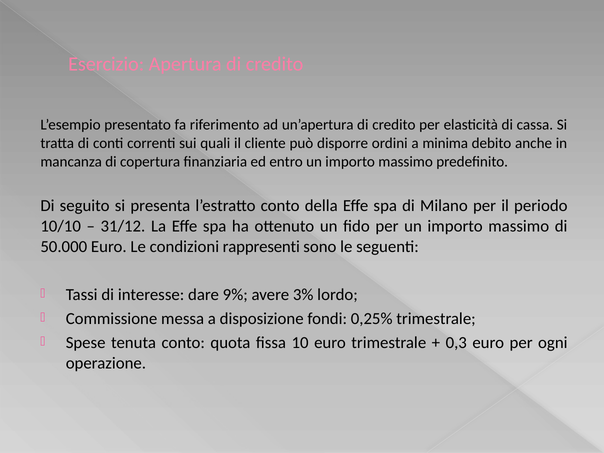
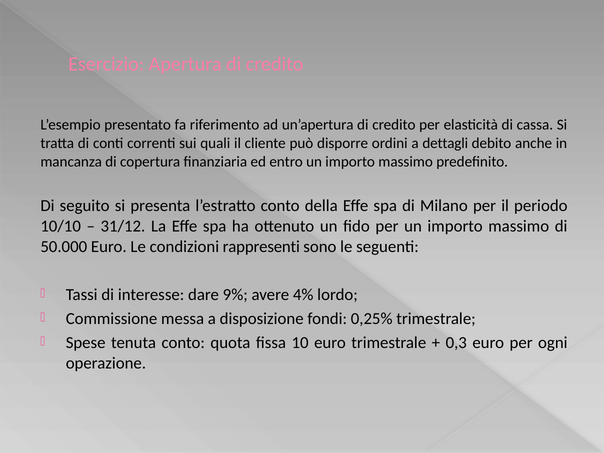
minima: minima -> dettagli
3%: 3% -> 4%
